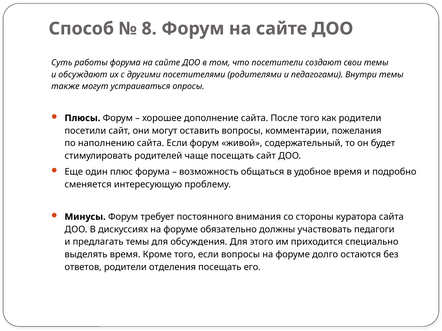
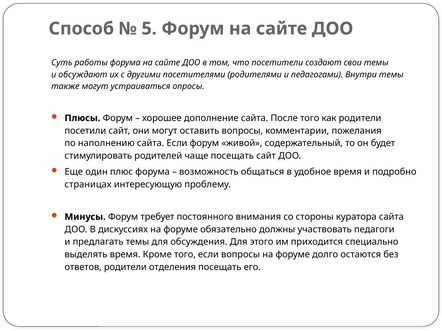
8: 8 -> 5
сменяется: сменяется -> страницах
